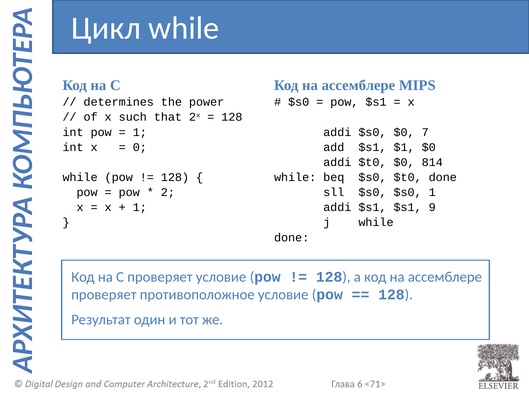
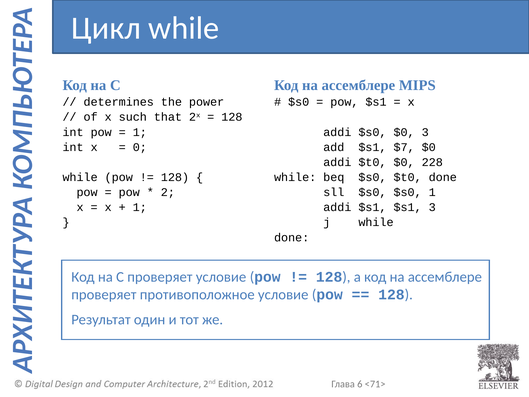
$0 7: 7 -> 3
$1: $1 -> $7
814: 814 -> 228
$s1 9: 9 -> 3
